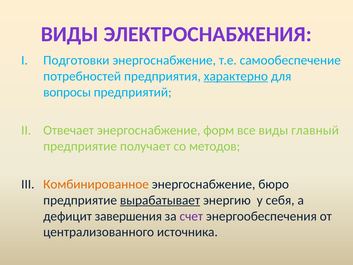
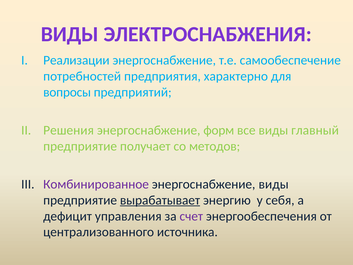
Подготовки: Подготовки -> Реализации
характерно underline: present -> none
Отвечает: Отвечает -> Решения
Комбинированное colour: orange -> purple
энергоснабжение бюро: бюро -> виды
завершения: завершения -> управления
